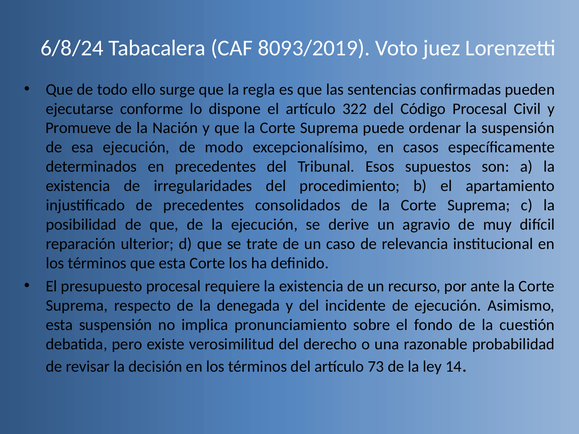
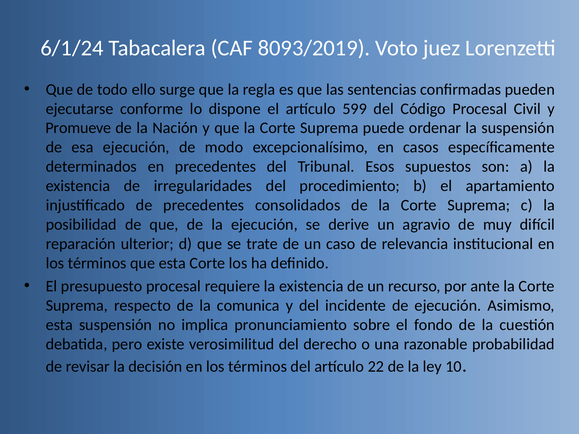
6/8/24: 6/8/24 -> 6/1/24
322: 322 -> 599
denegada: denegada -> comunica
73: 73 -> 22
14: 14 -> 10
